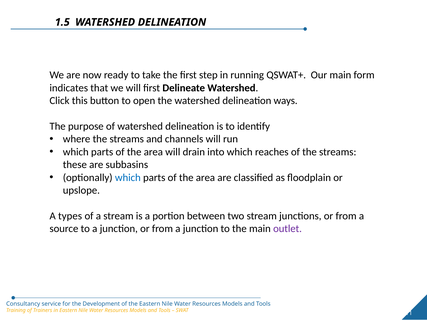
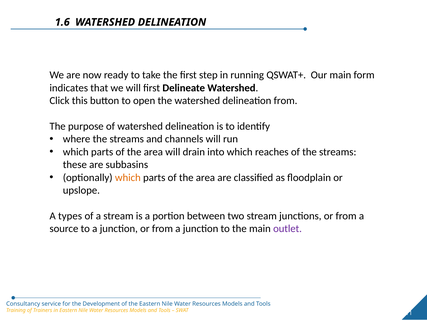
1.5: 1.5 -> 1.6
delineation ways: ways -> from
which at (128, 178) colour: blue -> orange
